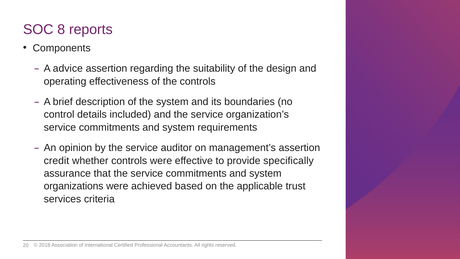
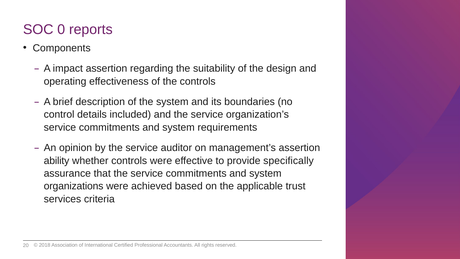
8: 8 -> 0
advice: advice -> impact
credit: credit -> ability
